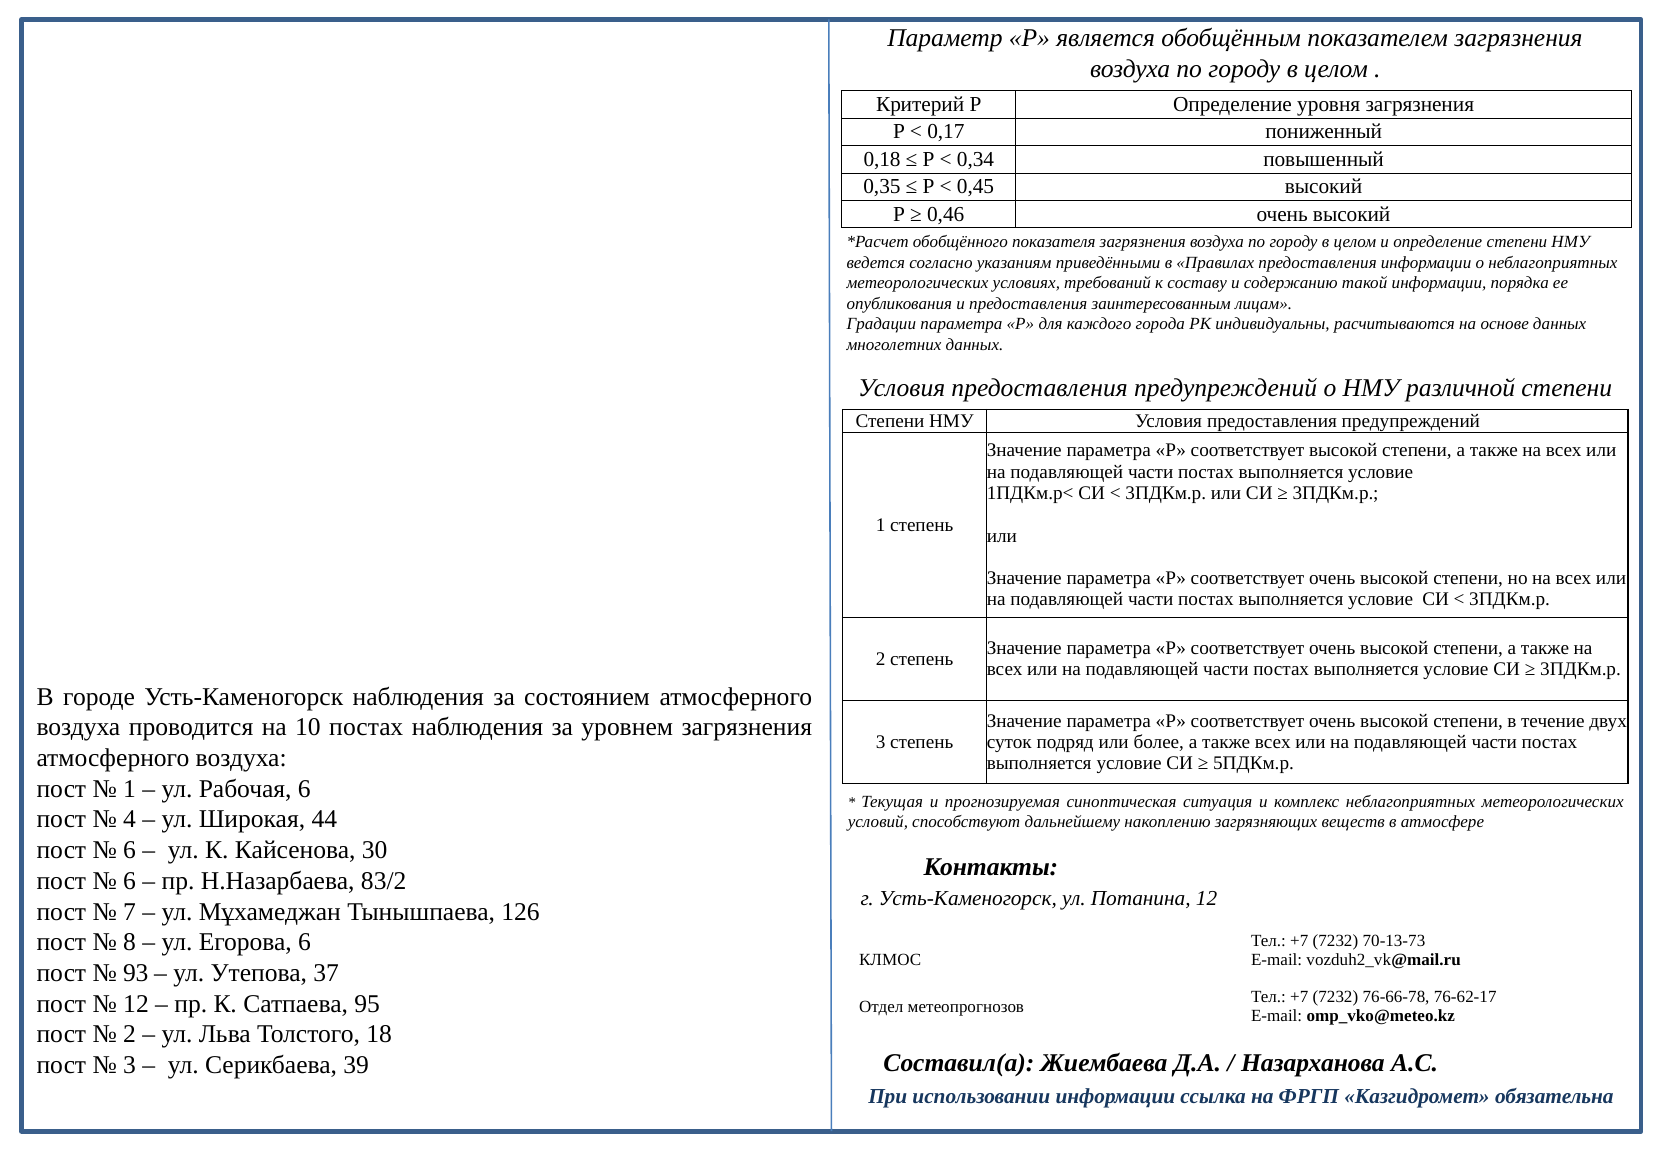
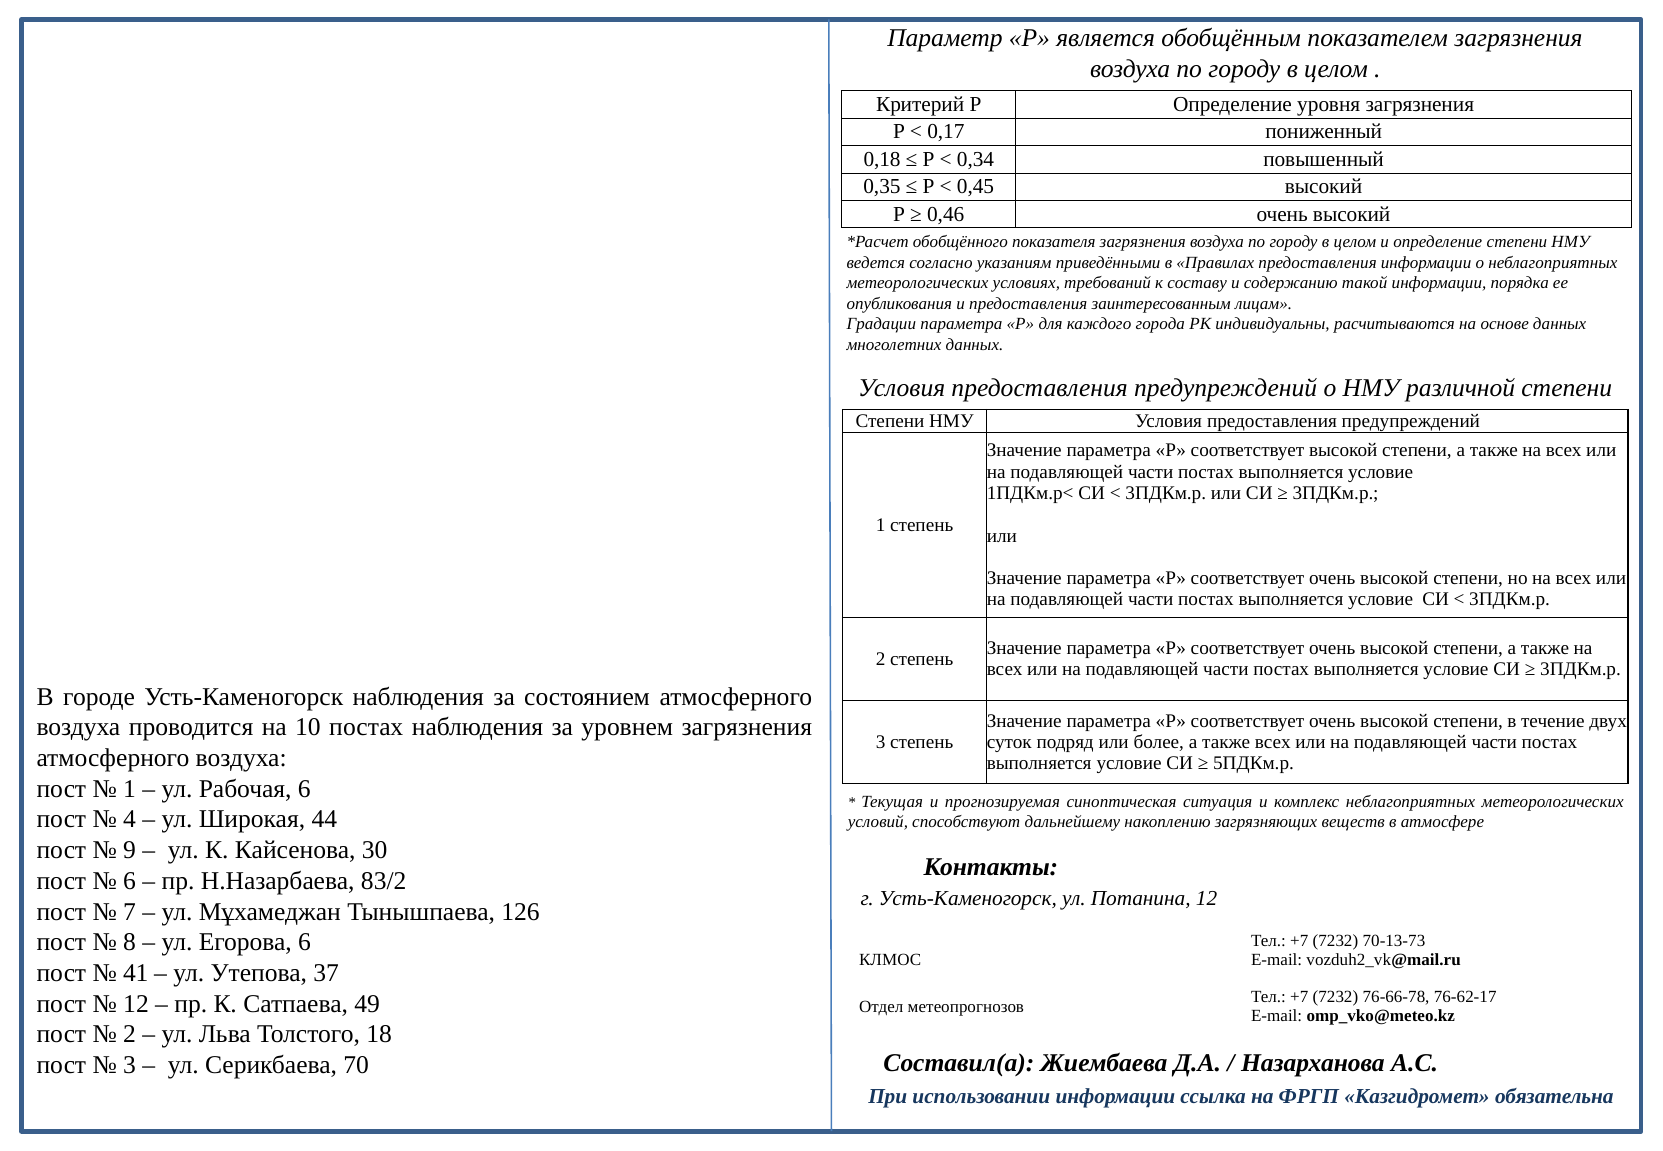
6 at (130, 850): 6 -> 9
93: 93 -> 41
95: 95 -> 49
39: 39 -> 70
